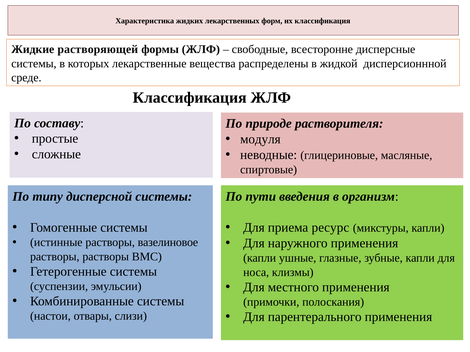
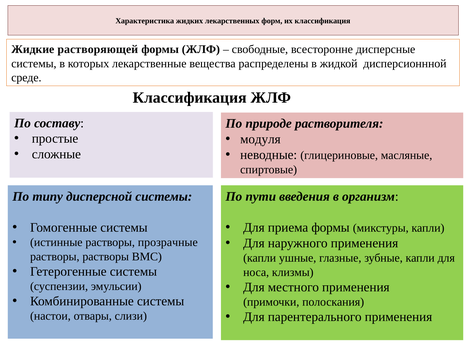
приема ресурс: ресурс -> формы
вазелиновое: вазелиновое -> прозрачные
